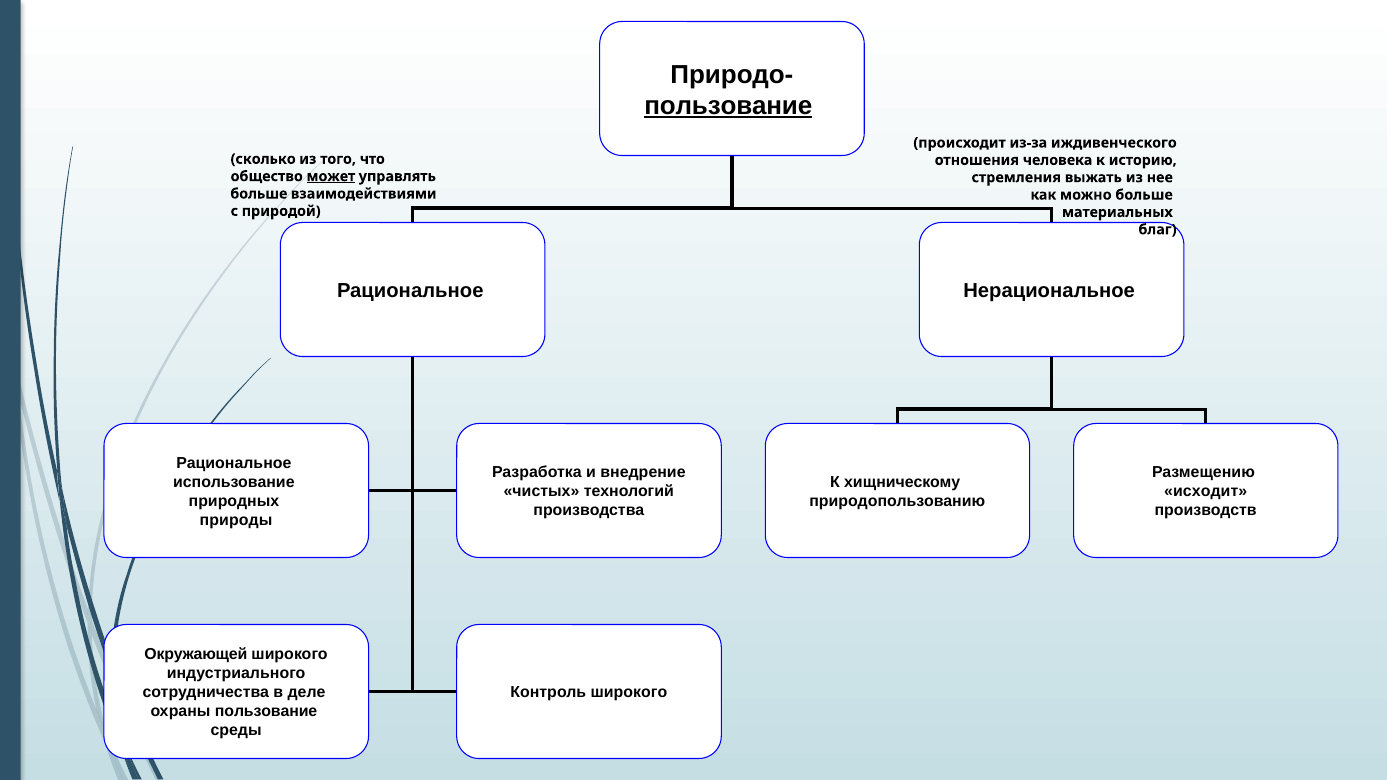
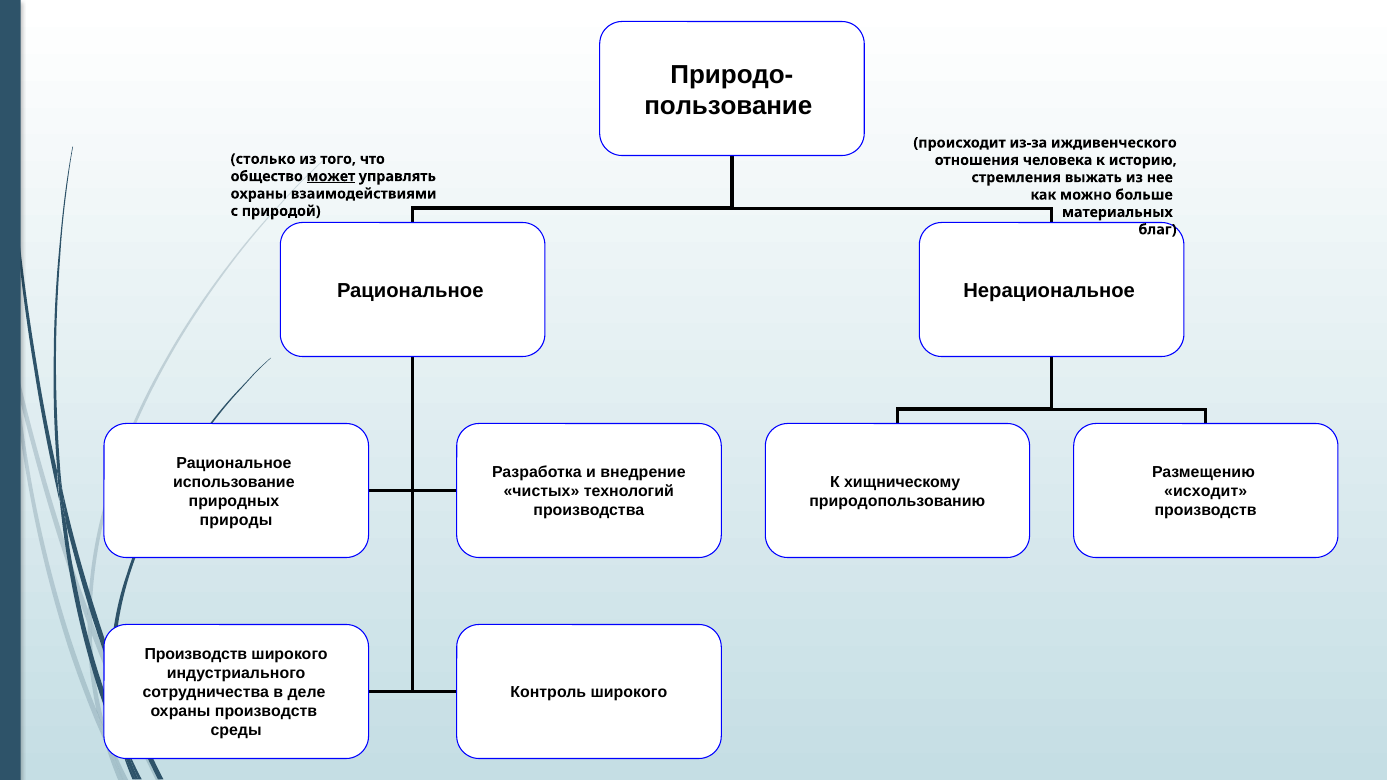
пользование at (728, 106) underline: present -> none
сколько: сколько -> столько
больше at (259, 194): больше -> охраны
Окружающей at (196, 655): Окружающей -> Производств
охраны пользование: пользование -> производств
